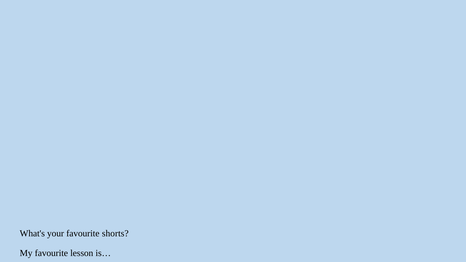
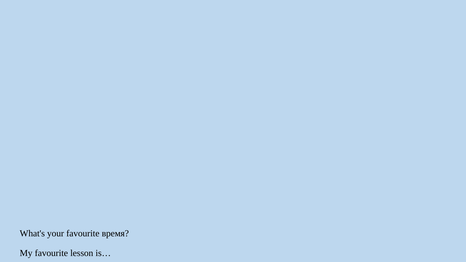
shorts: shorts -> время
